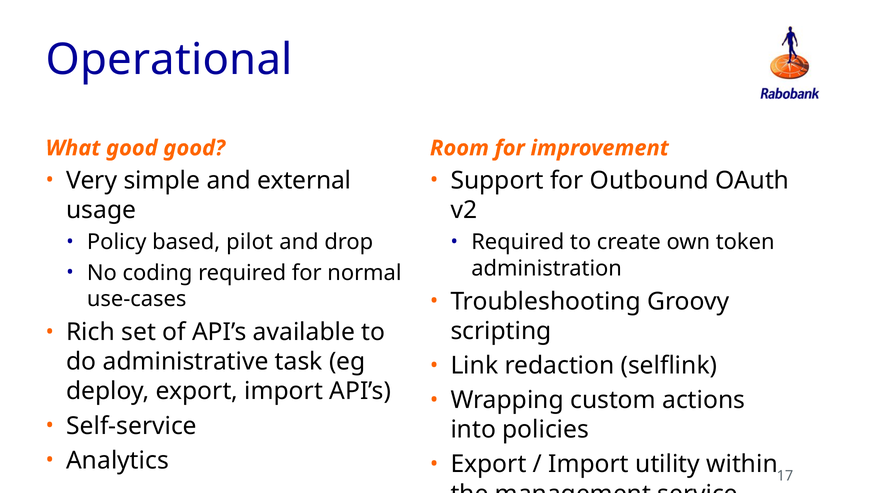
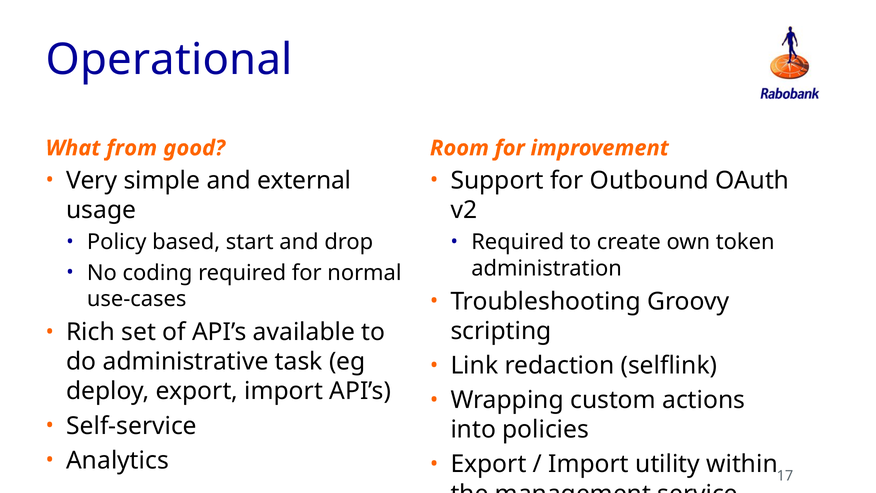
What good: good -> from
pilot: pilot -> start
